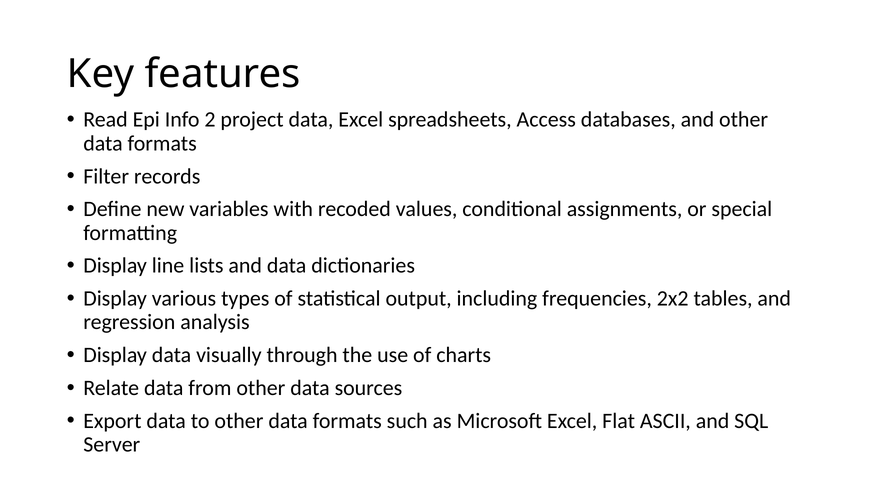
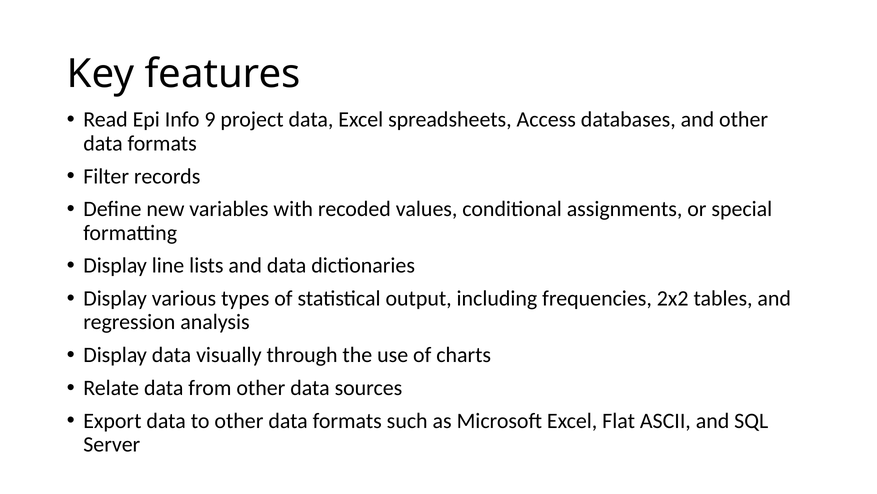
2: 2 -> 9
